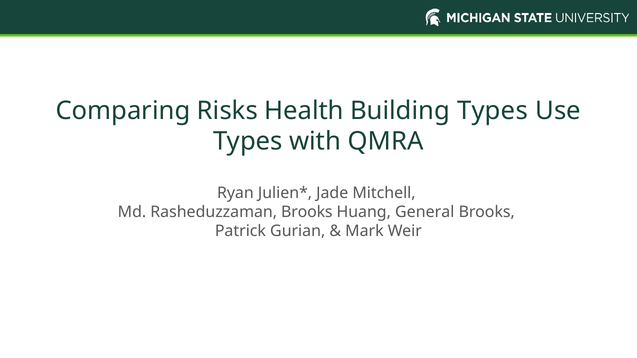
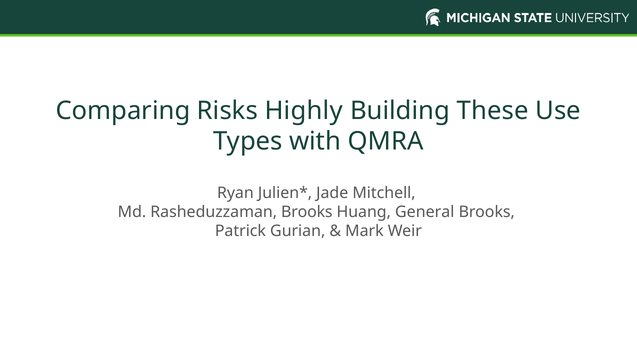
Health: Health -> Highly
Building Types: Types -> These
